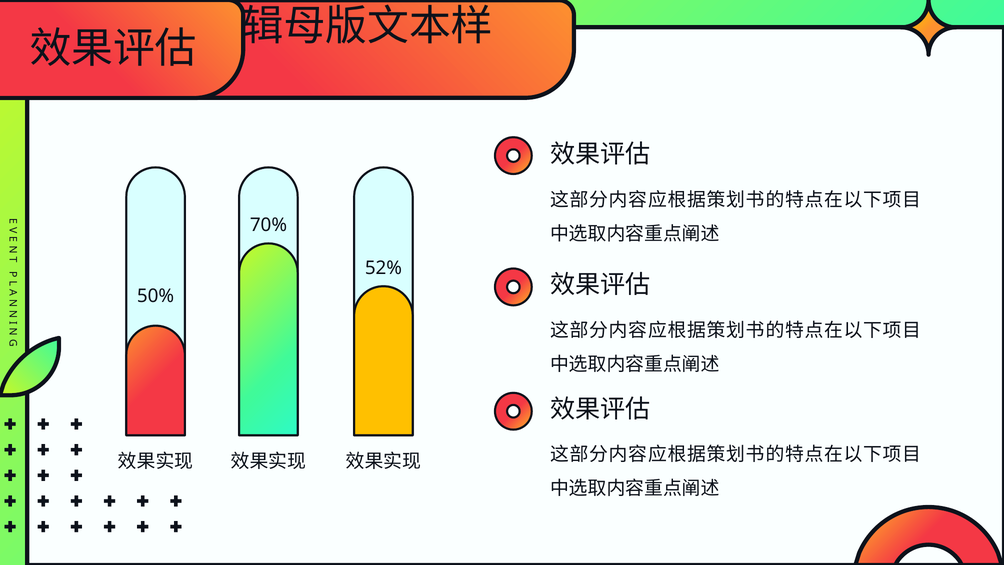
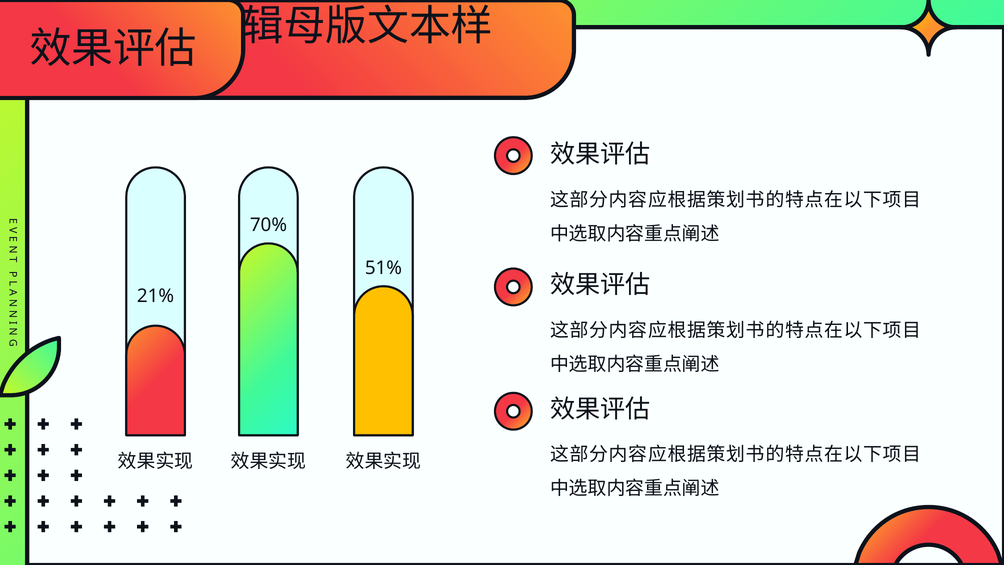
52%: 52% -> 51%
50%: 50% -> 21%
